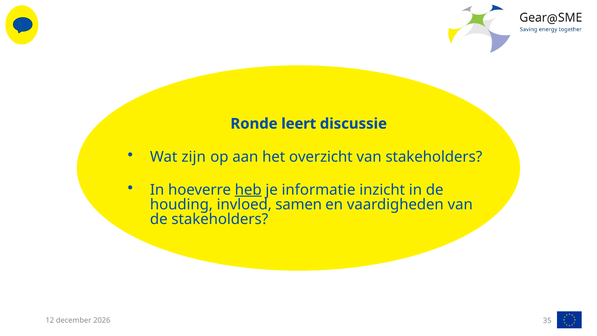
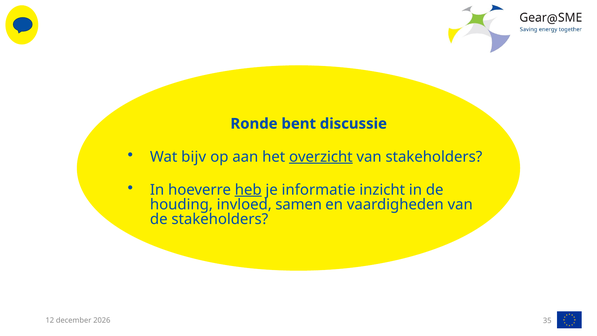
leert: leert -> bent
zijn: zijn -> bijv
overzicht underline: none -> present
